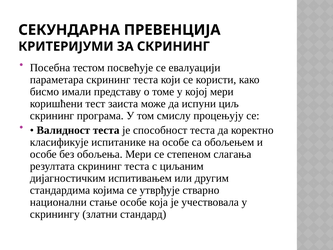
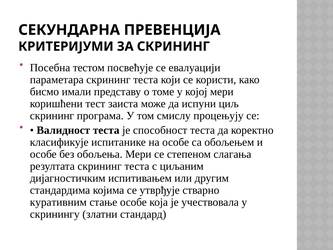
национални: национални -> куративним
